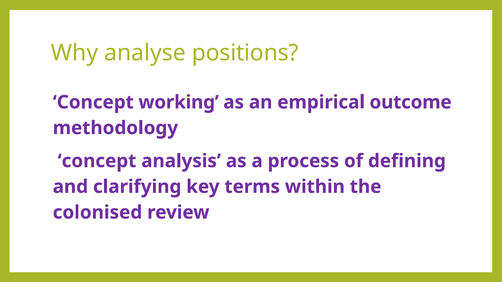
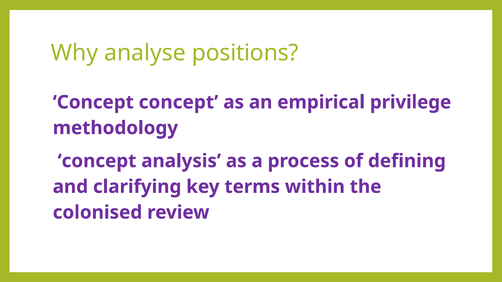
Concept working: working -> concept
outcome: outcome -> privilege
